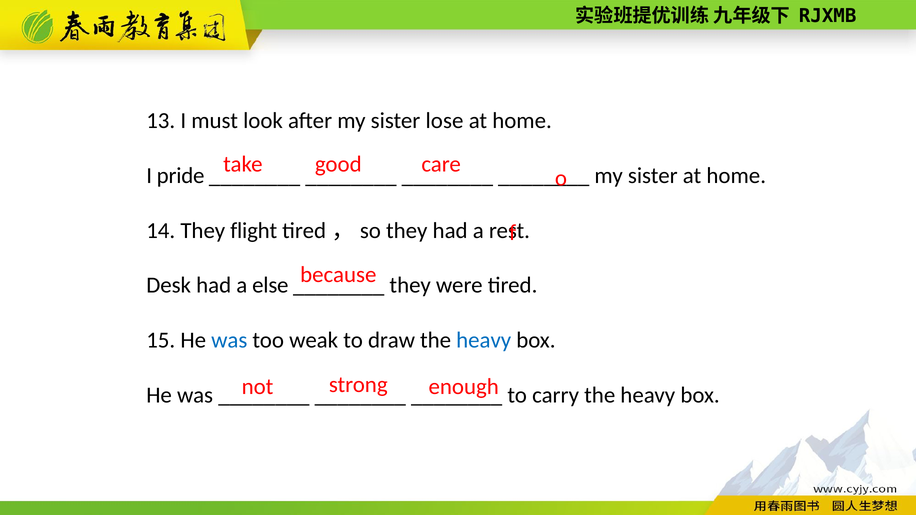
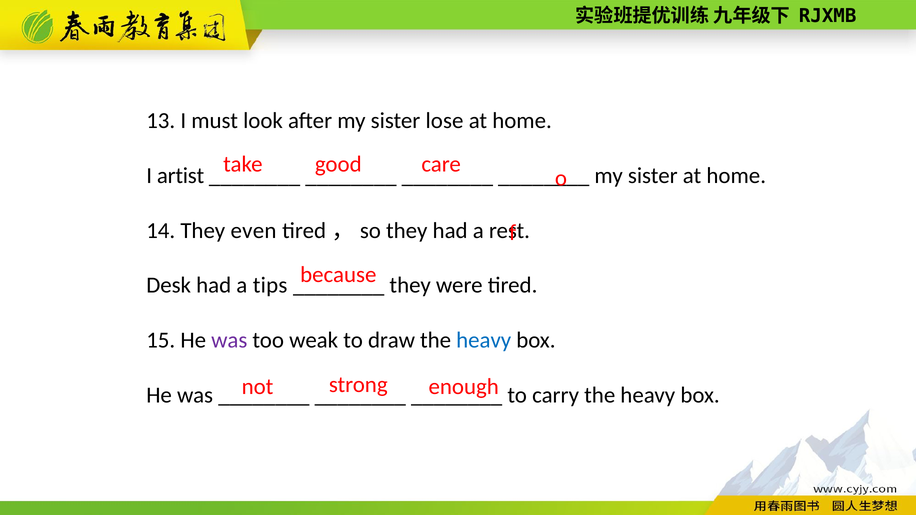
pride: pride -> artist
flight: flight -> even
else: else -> tips
was at (229, 340) colour: blue -> purple
